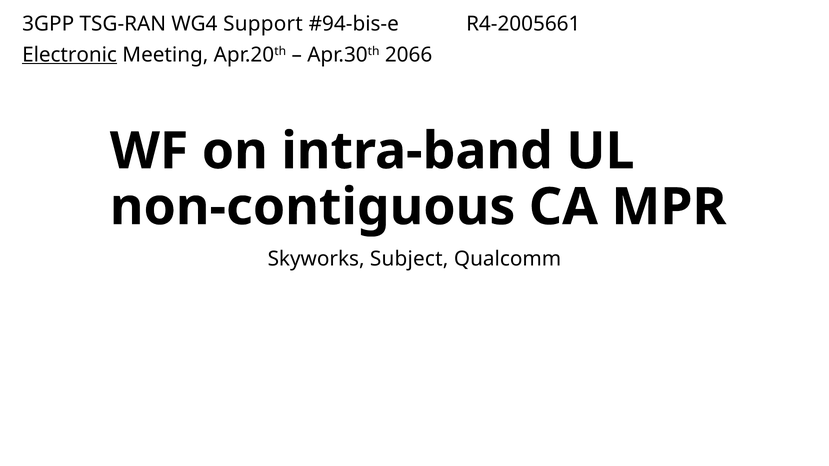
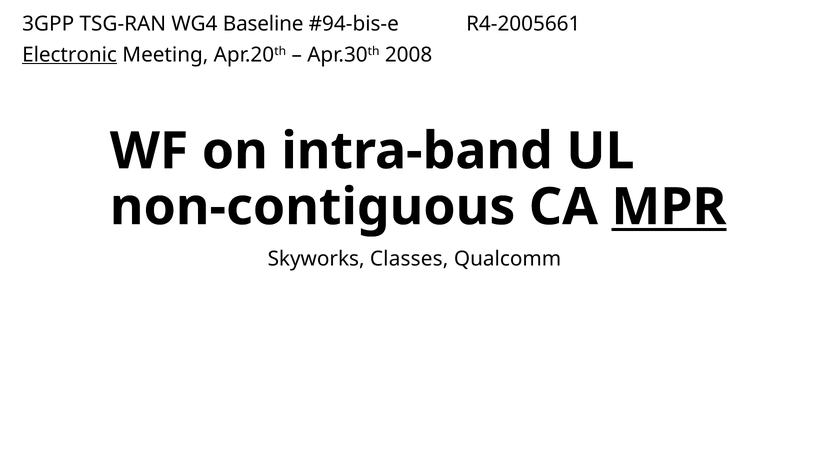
Support: Support -> Baseline
2066: 2066 -> 2008
MPR underline: none -> present
Subject: Subject -> Classes
